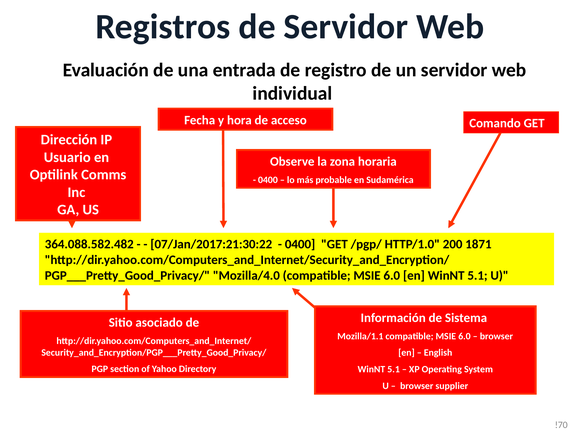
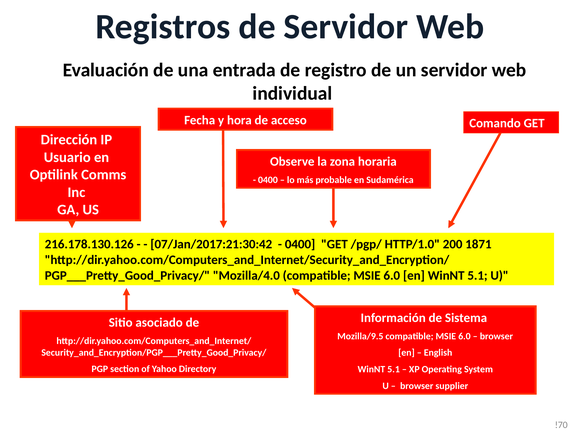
364.088.582.482: 364.088.582.482 -> 216.178.130.126
07/Jan/2017:21:30:22: 07/Jan/2017:21:30:22 -> 07/Jan/2017:21:30:42
Mozilla/1.1: Mozilla/1.1 -> Mozilla/9.5
